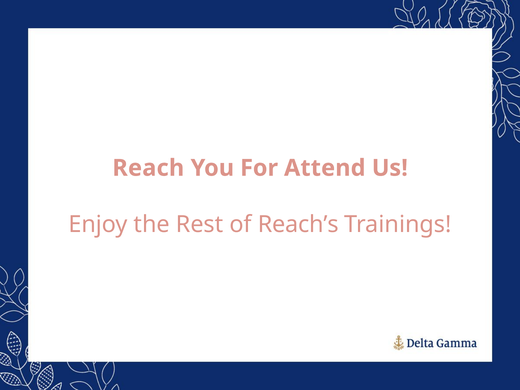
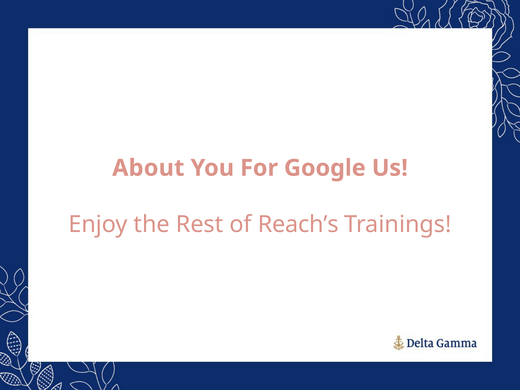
Reach: Reach -> About
Attend: Attend -> Google
